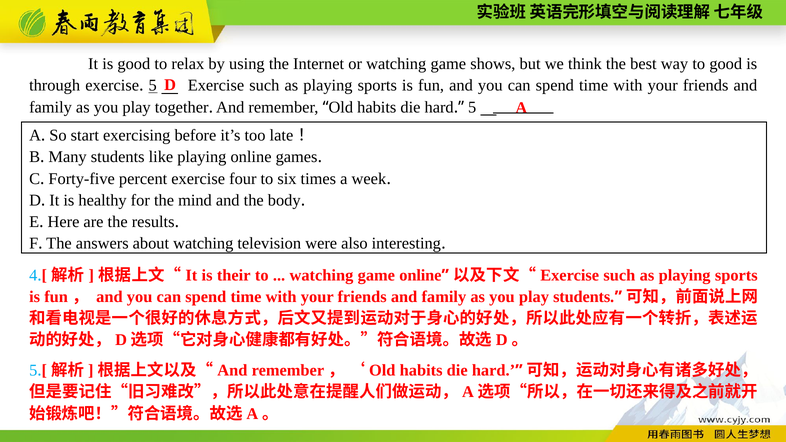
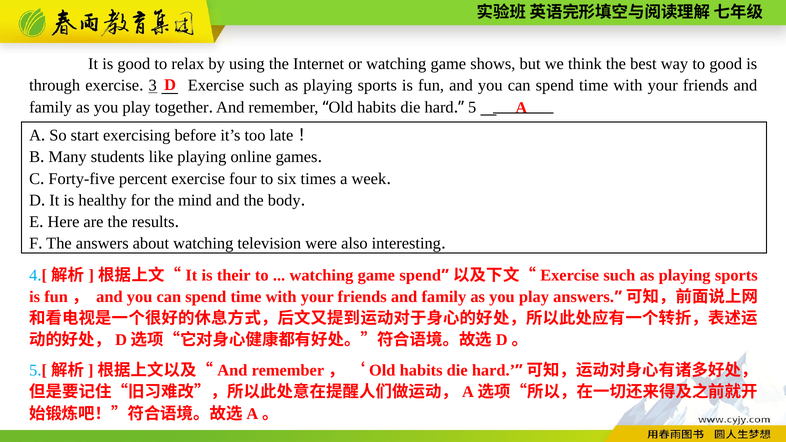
5 at (153, 86): 5 -> 3
game online: online -> spend
play students: students -> answers
